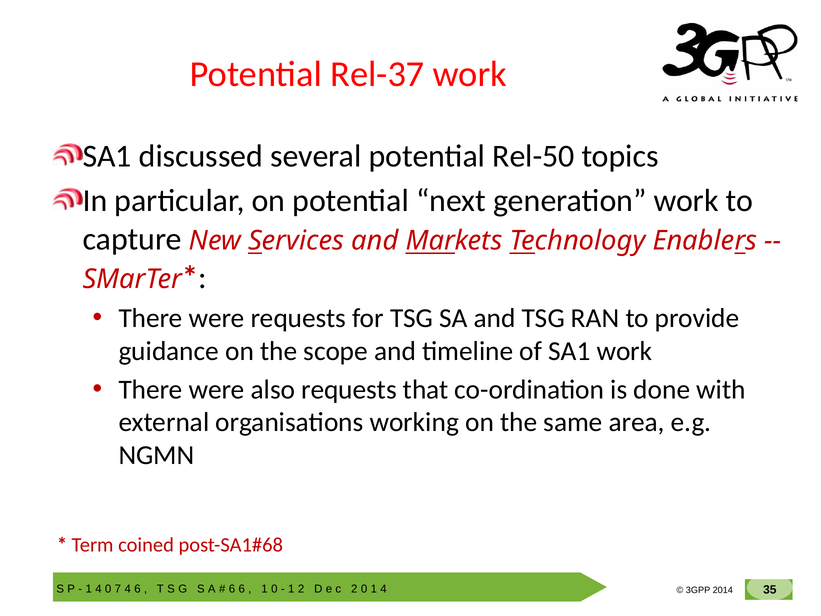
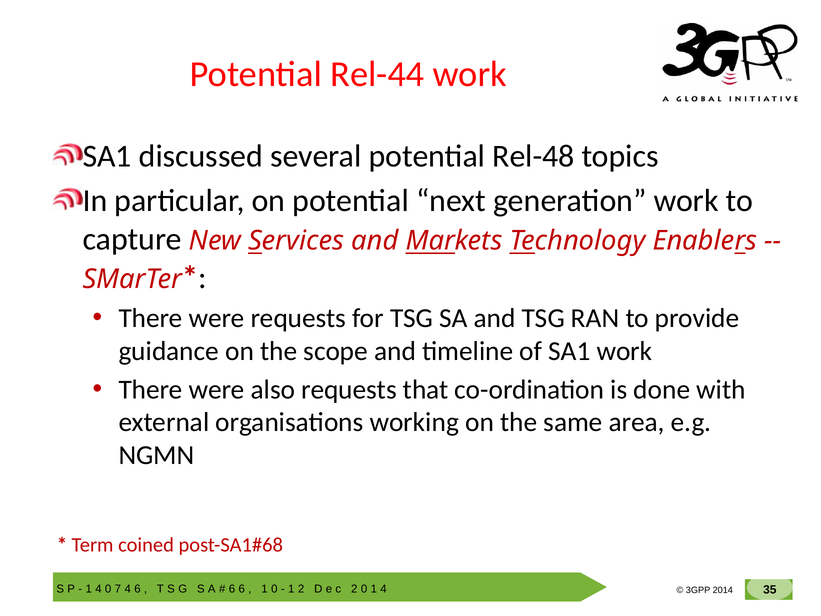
Rel-37: Rel-37 -> Rel-44
Rel-50: Rel-50 -> Rel-48
